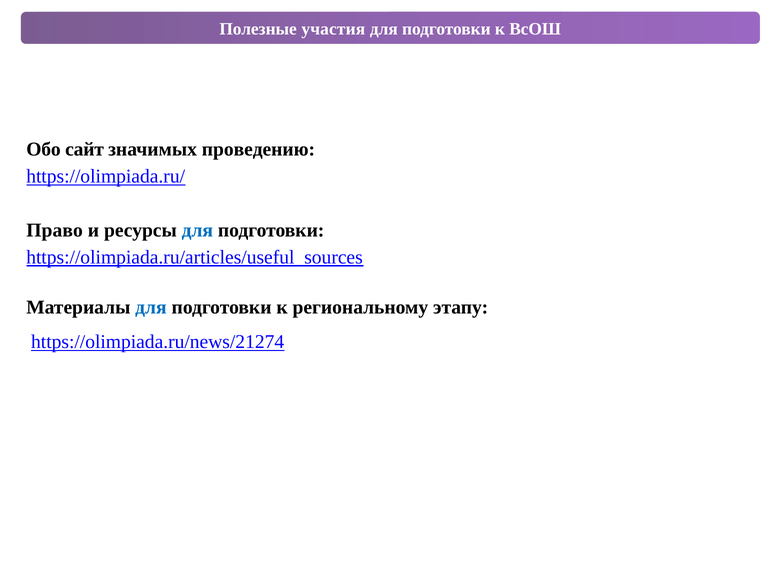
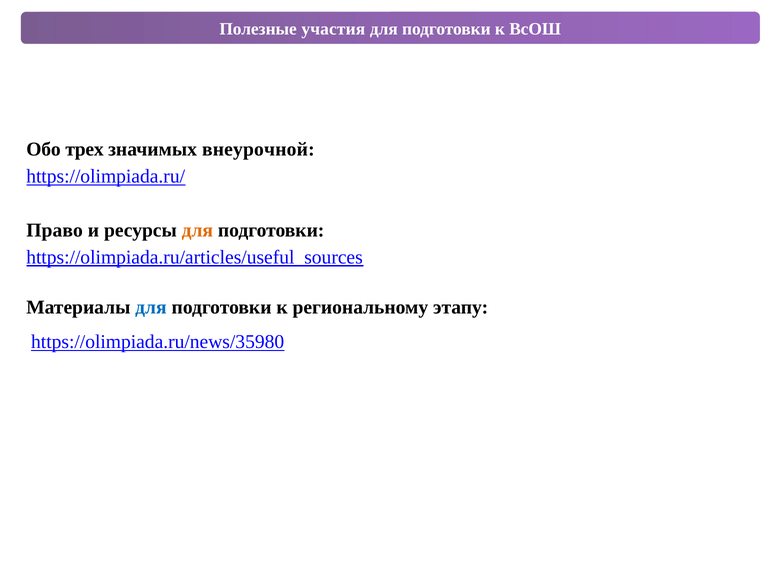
сайт: сайт -> трех
проведению: проведению -> внеурочной
для at (197, 230) colour: blue -> orange
https://olimpiada.ru/news/21274: https://olimpiada.ru/news/21274 -> https://olimpiada.ru/news/35980
